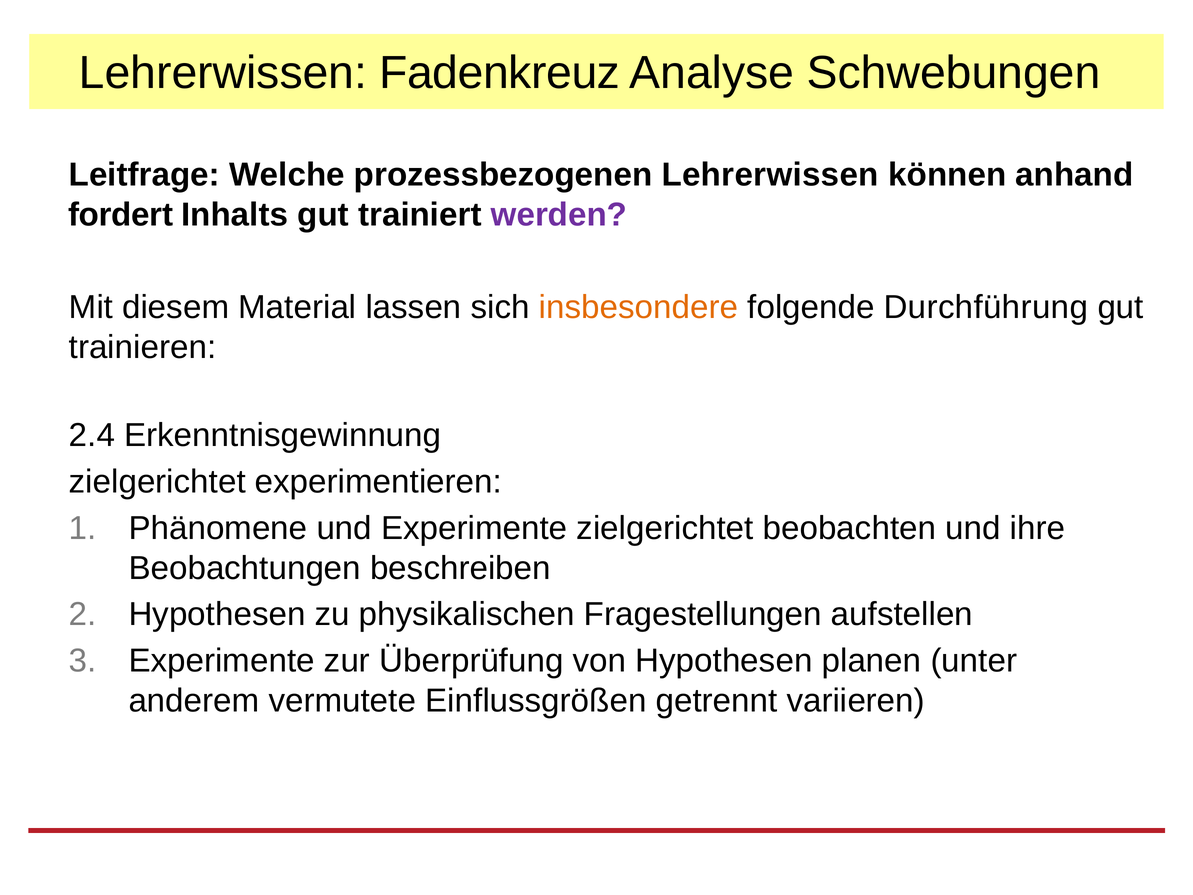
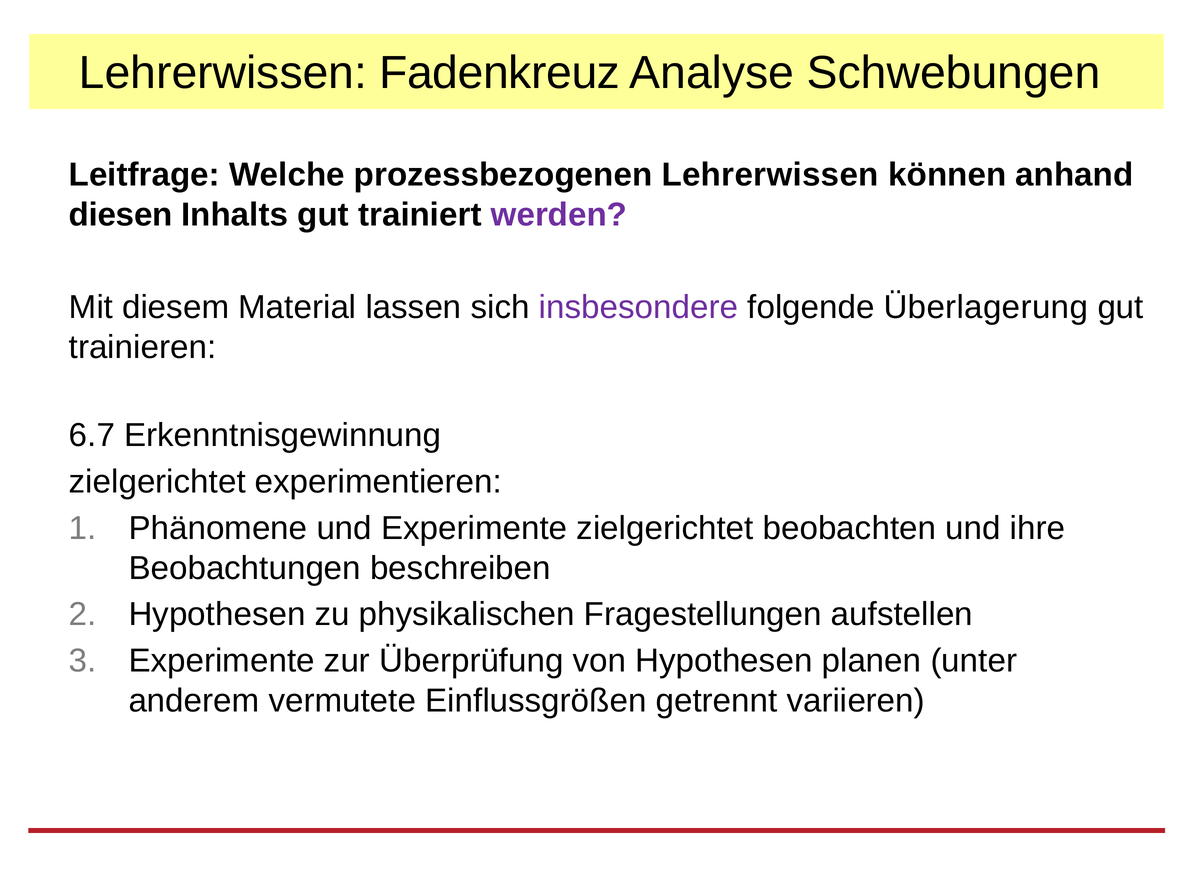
fordert: fordert -> diesen
insbesondere colour: orange -> purple
Durchführung: Durchführung -> Überlagerung
2.4: 2.4 -> 6.7
